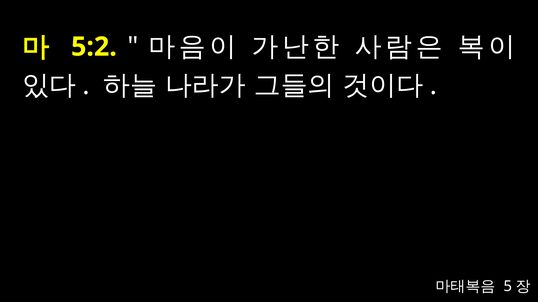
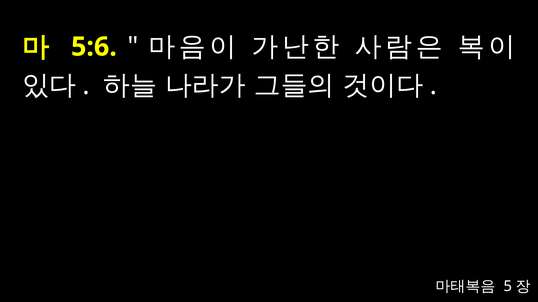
5:2: 5:2 -> 5:6
